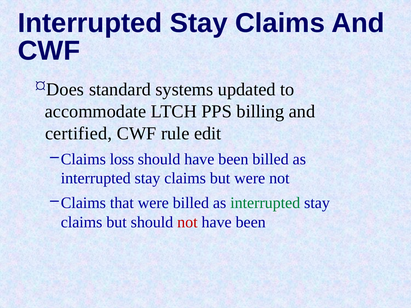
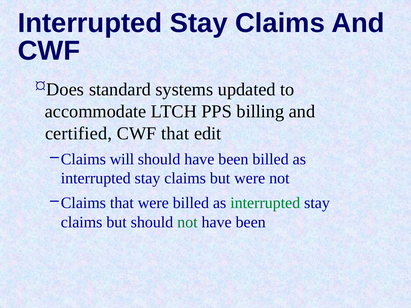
CWF rule: rule -> that
loss: loss -> will
not at (187, 222) colour: red -> green
